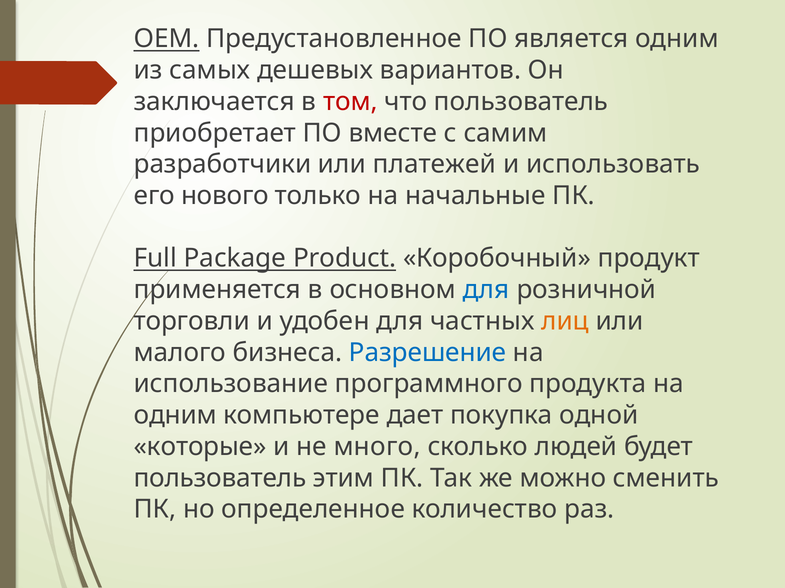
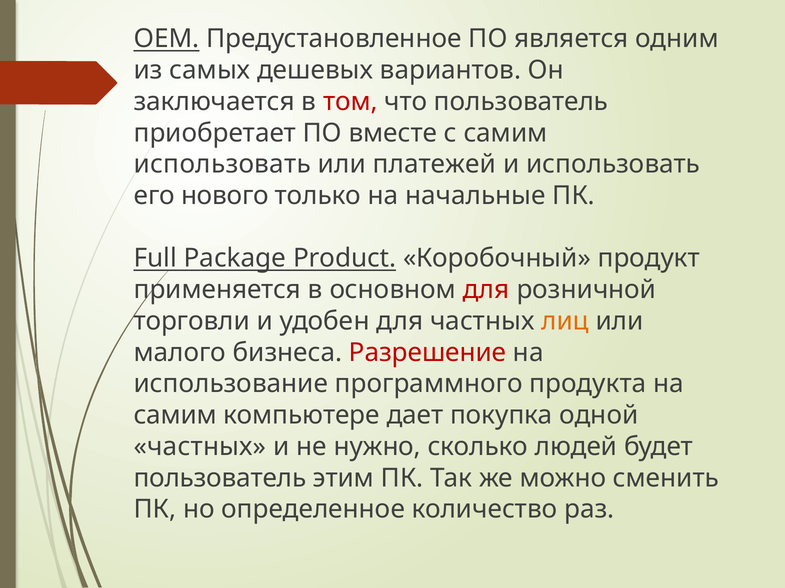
разработчики at (223, 164): разработчики -> использовать
для at (486, 290) colour: blue -> red
Разрешение colour: blue -> red
одним at (175, 416): одним -> самим
которые at (200, 447): которые -> частных
много: много -> нужно
